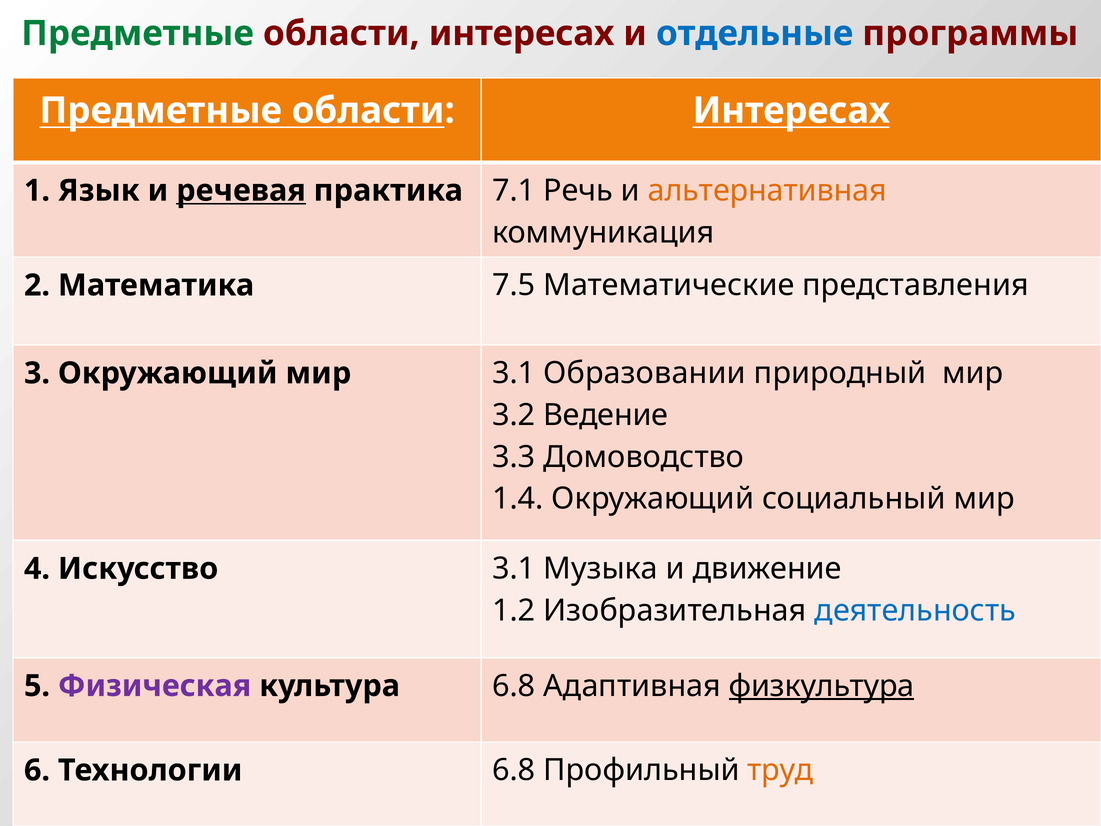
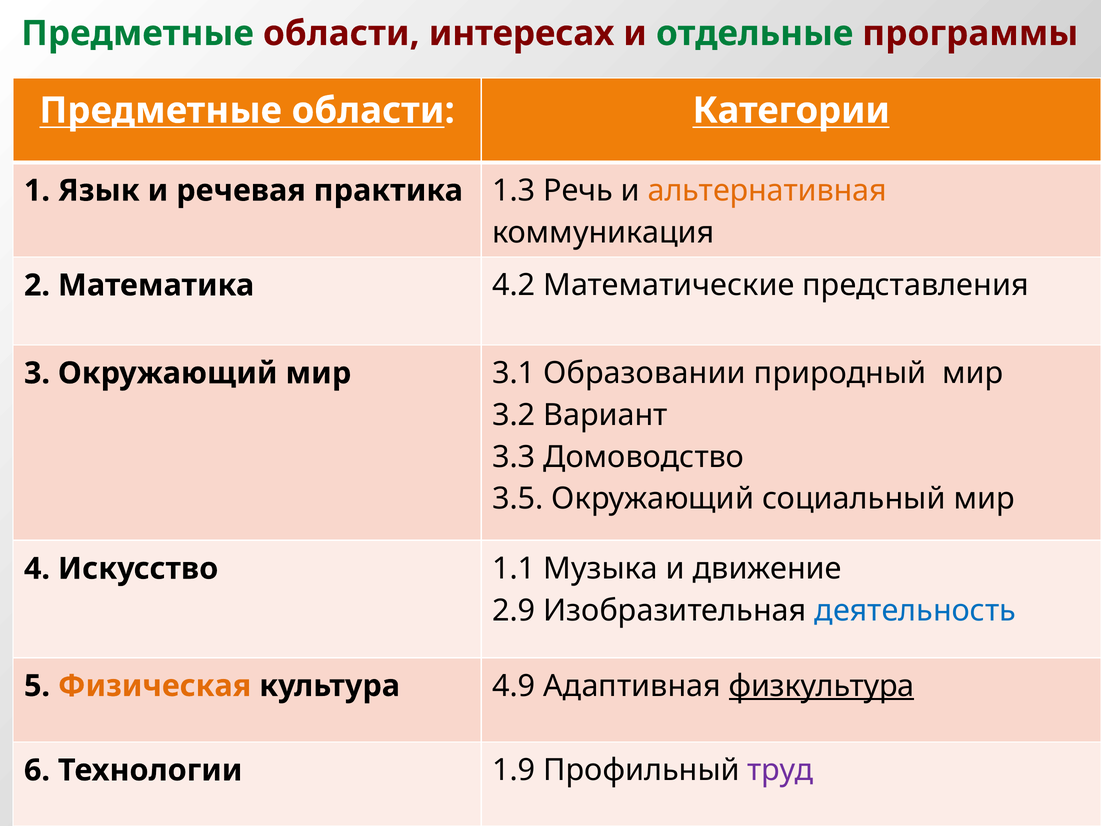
отдельные colour: blue -> green
Интересах at (791, 111): Интересах -> Категории
речевая underline: present -> none
7.1: 7.1 -> 1.3
7.5: 7.5 -> 4.2
Ведение: Ведение -> Вариант
1.4: 1.4 -> 3.5
Искусство 3.1: 3.1 -> 1.1
1.2: 1.2 -> 2.9
Физическая colour: purple -> orange
культура 6.8: 6.8 -> 4.9
Технологии 6.8: 6.8 -> 1.9
труд colour: orange -> purple
